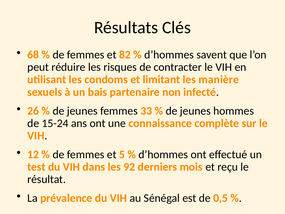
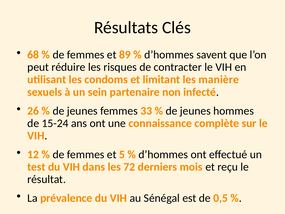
82: 82 -> 89
bais: bais -> sein
92: 92 -> 72
